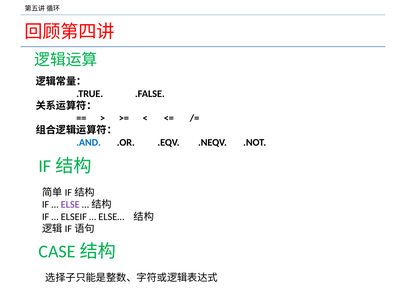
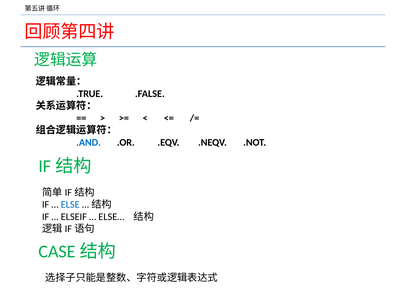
ELSE colour: purple -> blue
